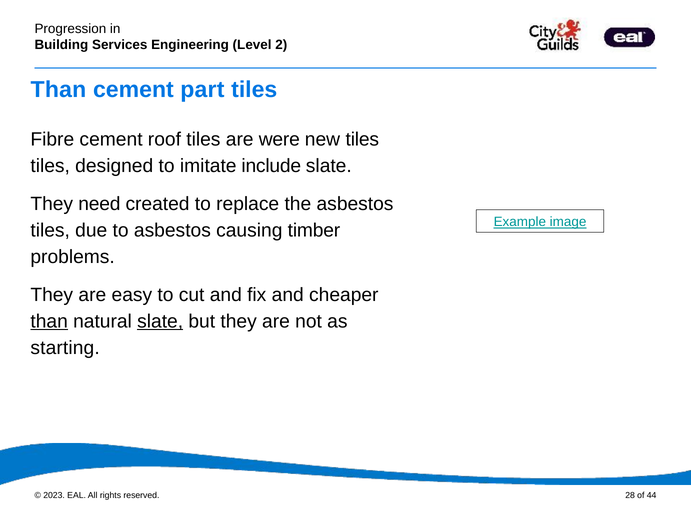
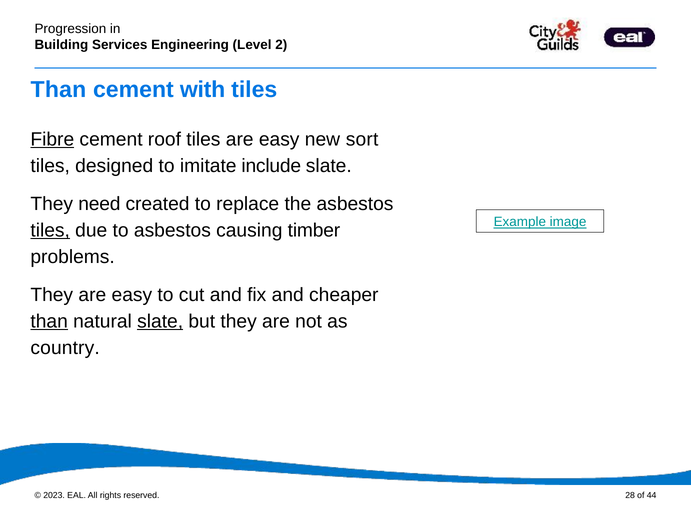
part: part -> with
Fibre underline: none -> present
tiles are were: were -> easy
new tiles: tiles -> sort
tiles at (50, 230) underline: none -> present
starting: starting -> country
